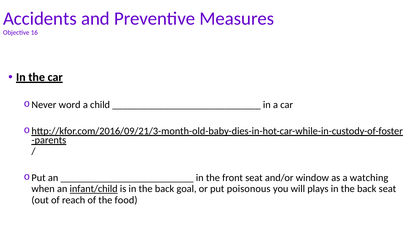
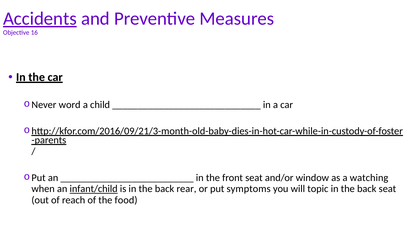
Accidents underline: none -> present
goal: goal -> rear
poisonous: poisonous -> symptoms
plays: plays -> topic
